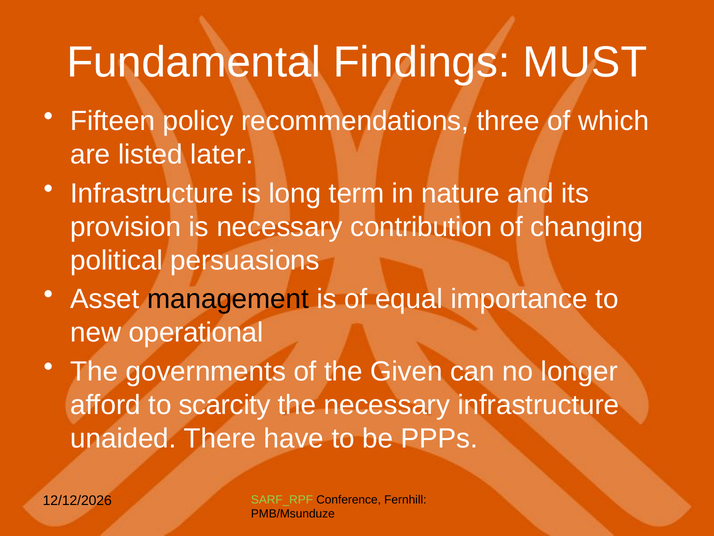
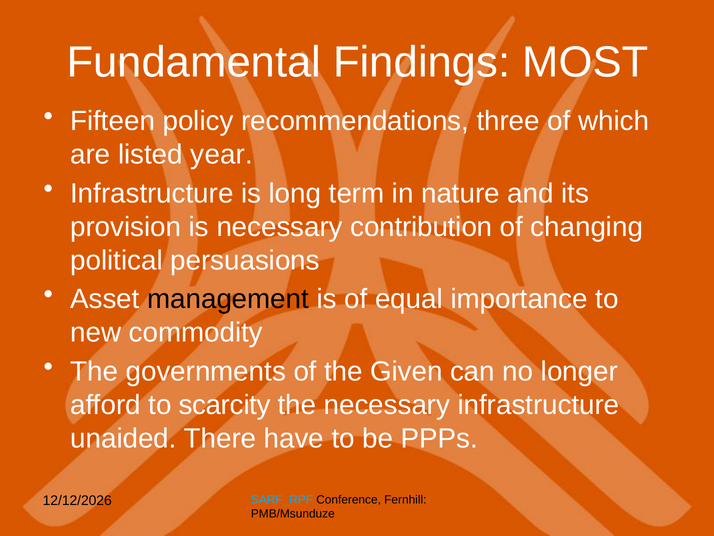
MUST: MUST -> MOST
later: later -> year
operational: operational -> commodity
SARF_RPF colour: light green -> light blue
